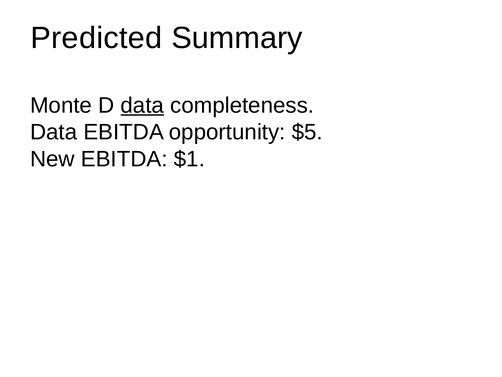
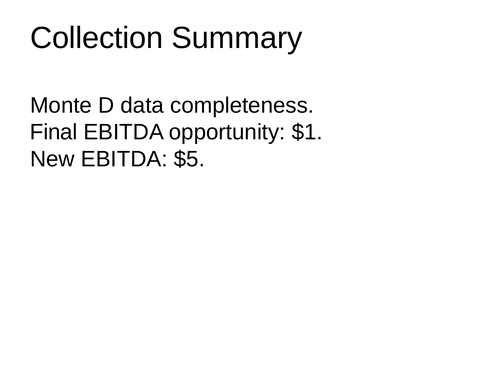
Predicted: Predicted -> Collection
data at (142, 105) underline: present -> none
Data at (54, 132): Data -> Final
$5: $5 -> $1
$1: $1 -> $5
